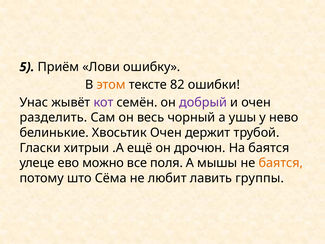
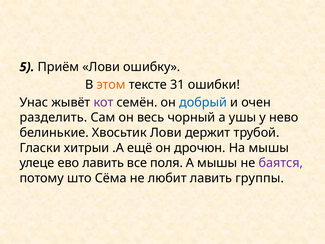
82: 82 -> 31
добрый colour: purple -> blue
Хвосьтик Очен: Очен -> Лови
На баятся: баятся -> мышы
ево можно: можно -> лавить
баятся at (281, 163) colour: orange -> purple
